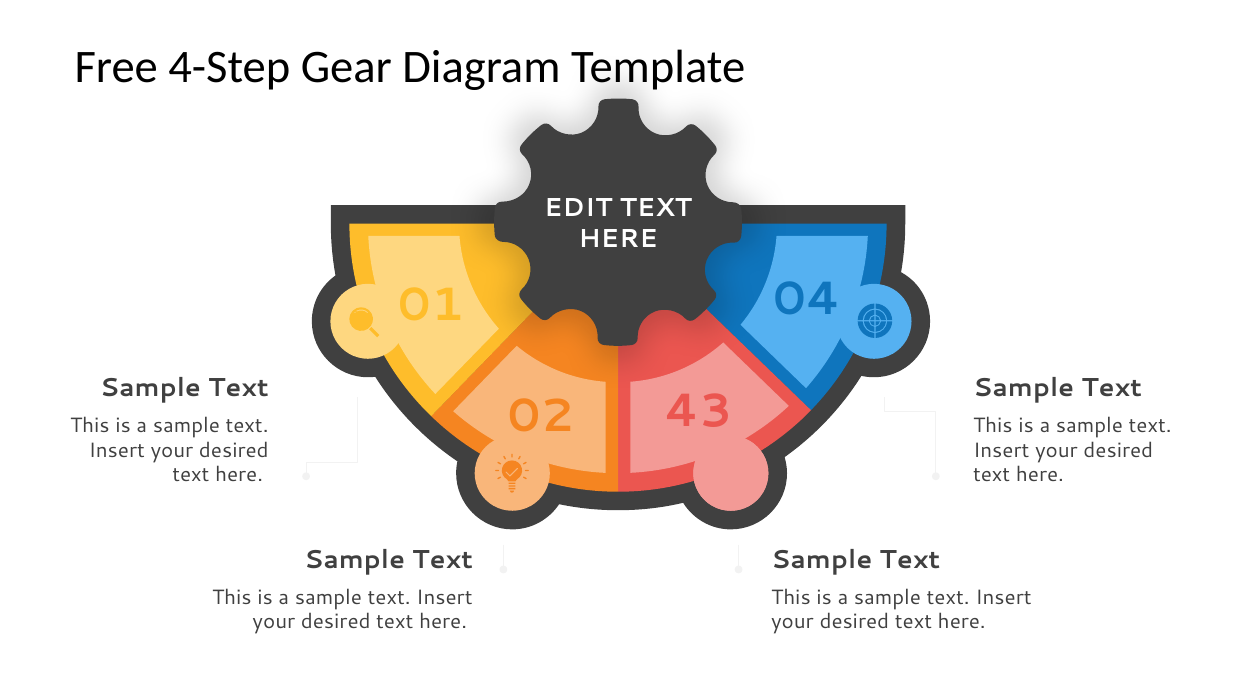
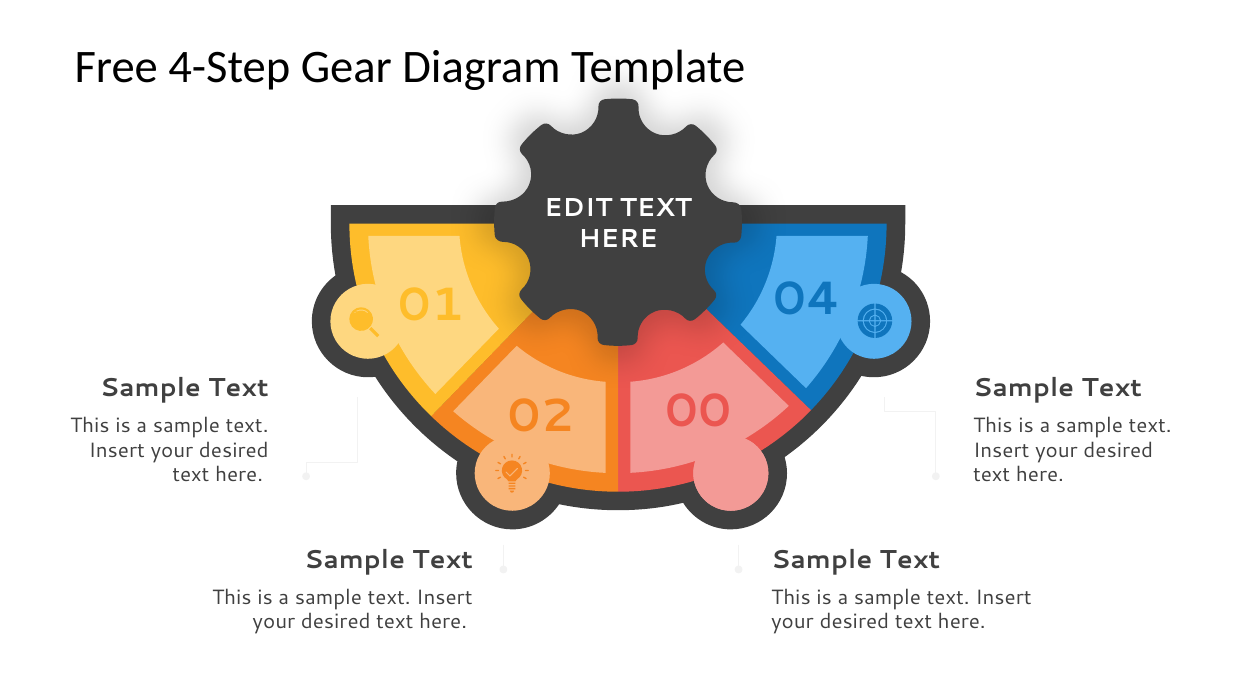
43: 43 -> 00
